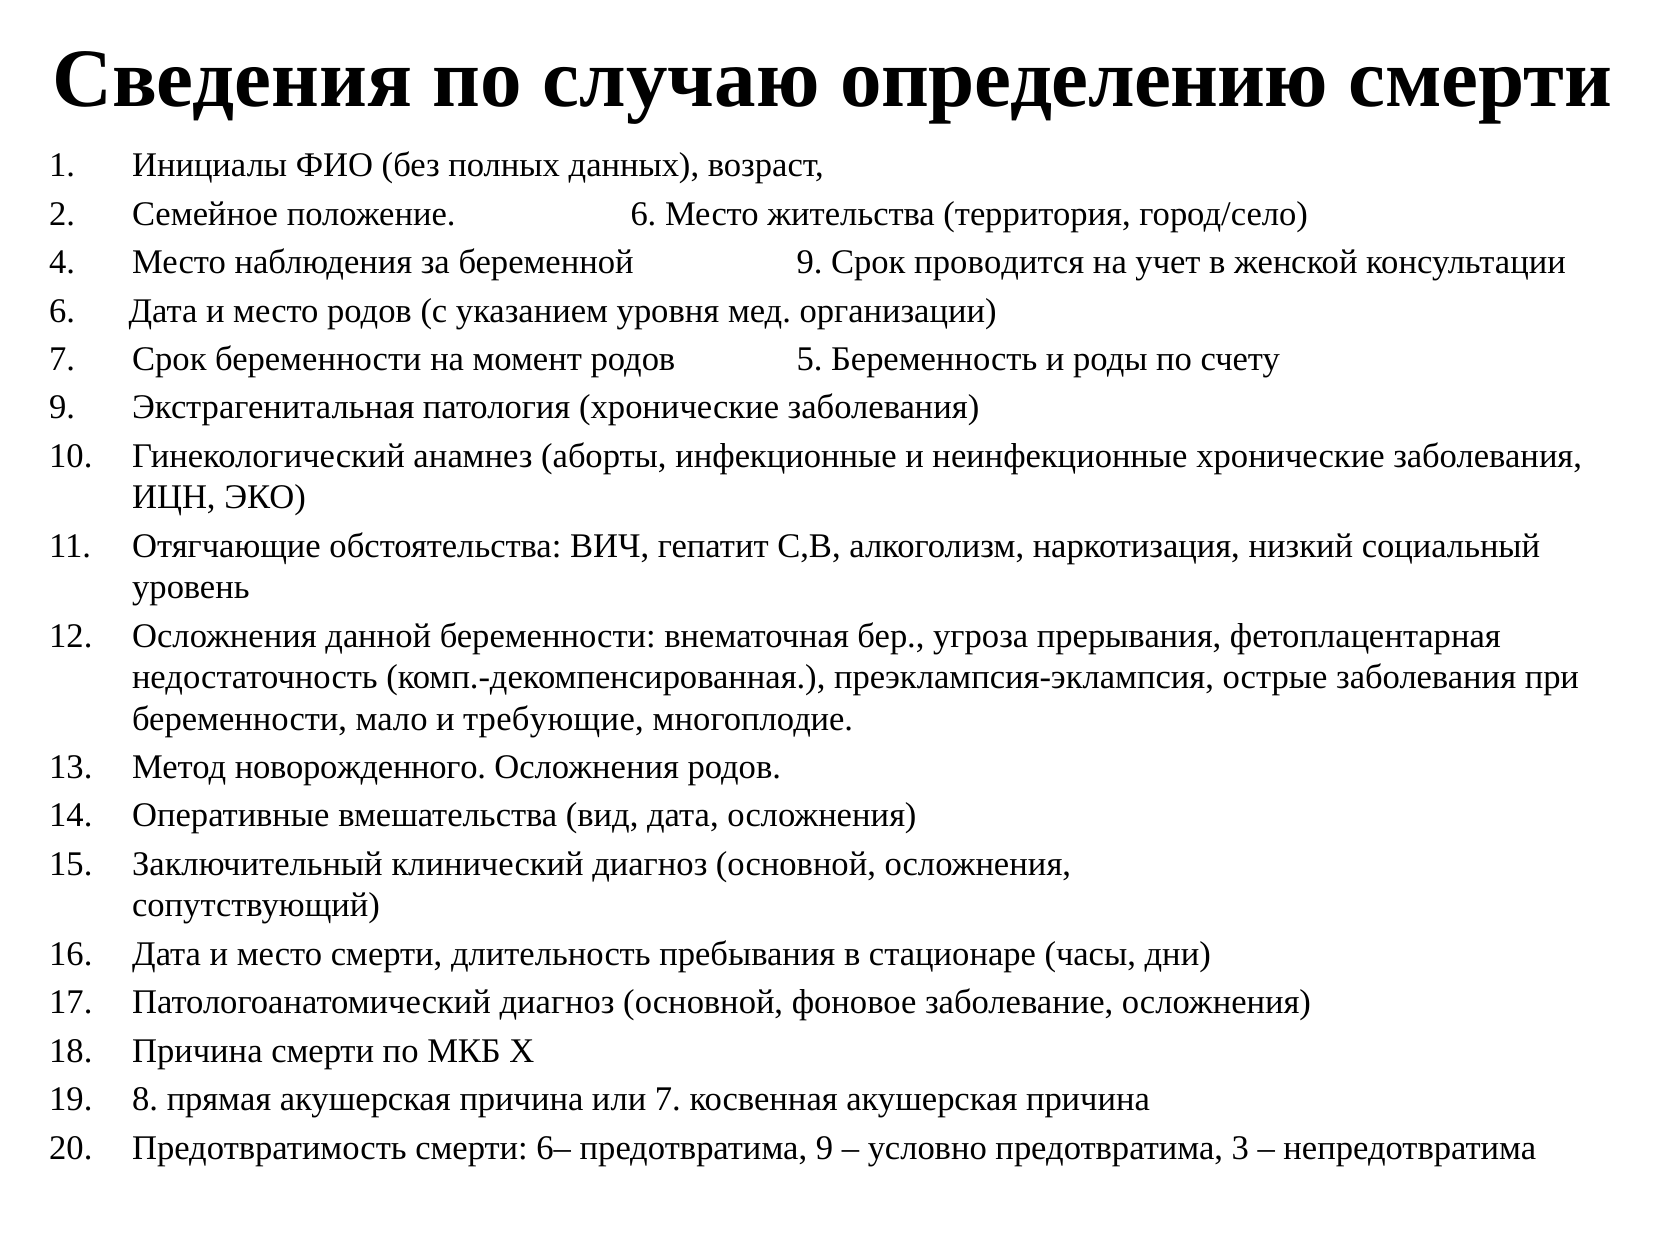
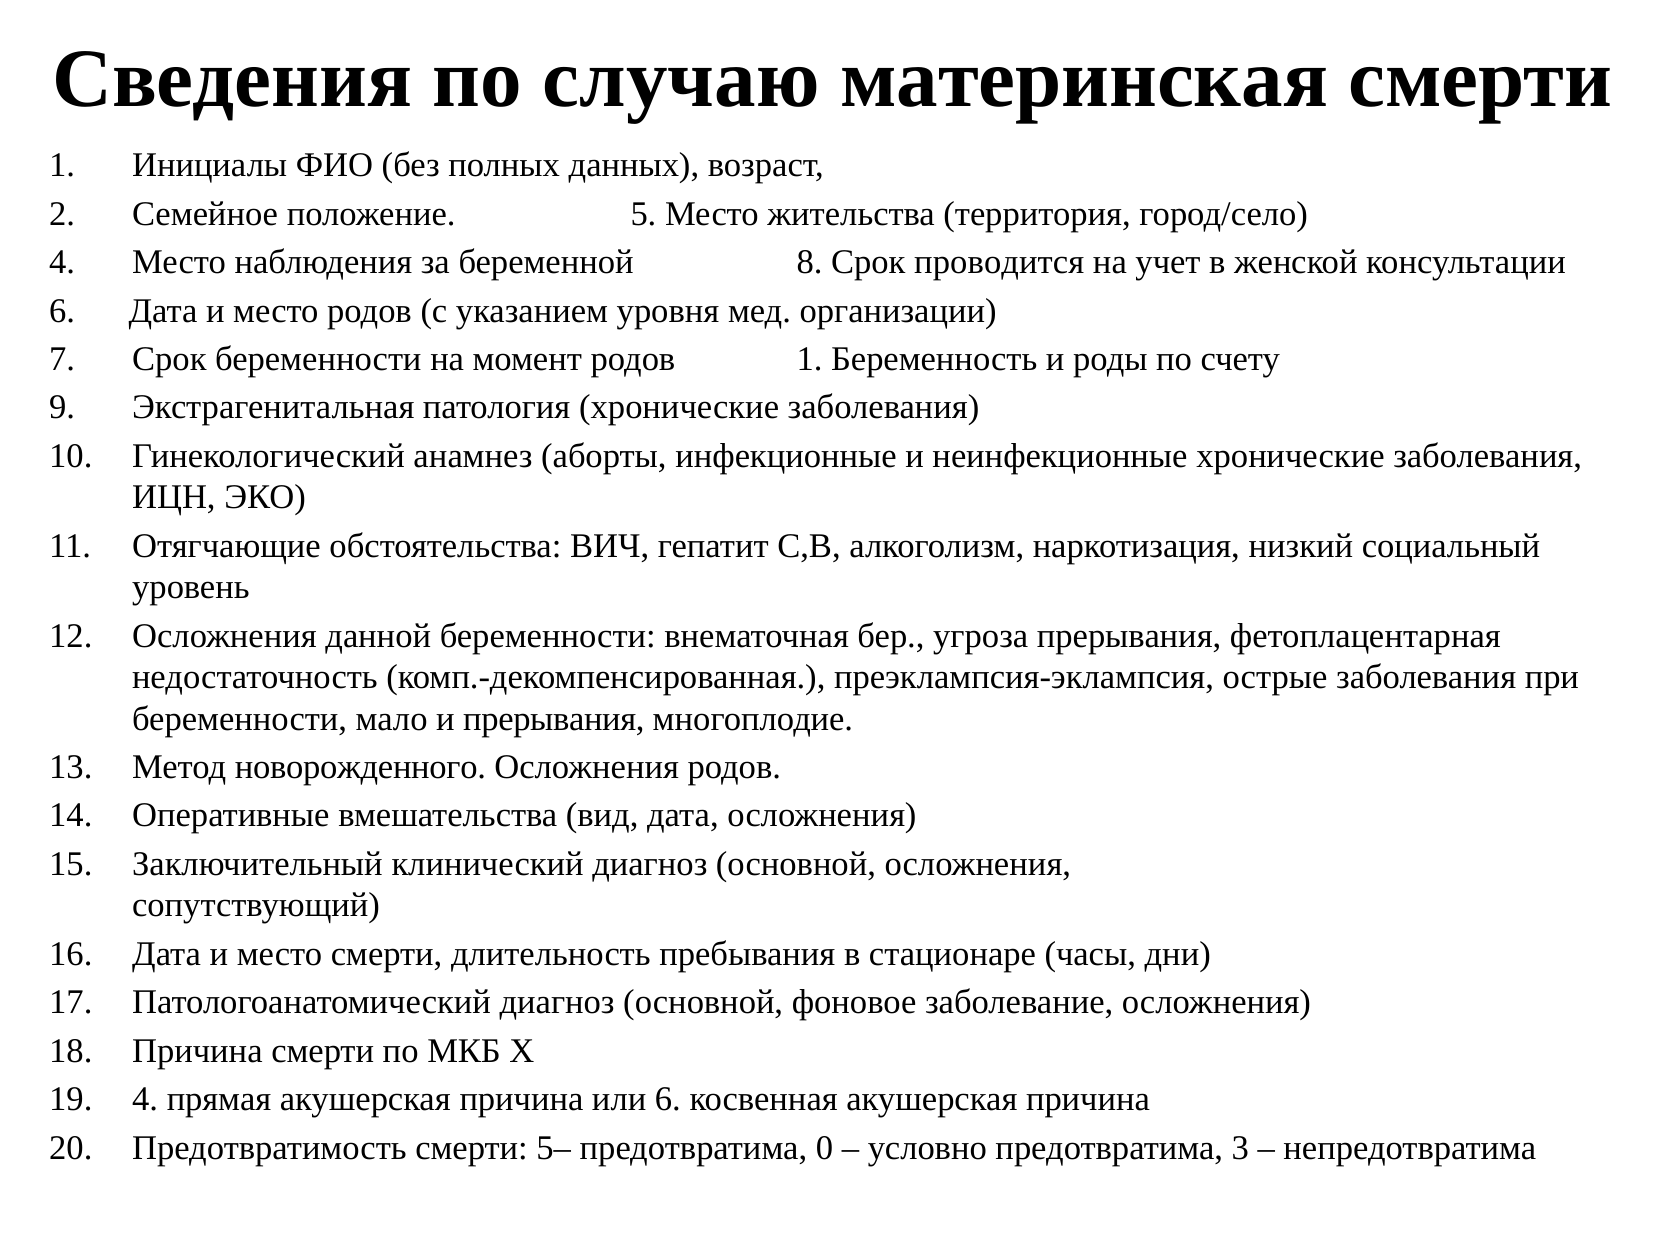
определению: определению -> материнская
положение 6: 6 -> 5
беременной 9: 9 -> 8
родов 5: 5 -> 1
и требующие: требующие -> прерывания
8 at (145, 1100): 8 -> 4
или 7: 7 -> 6
6–: 6– -> 5–
предотвратима 9: 9 -> 0
